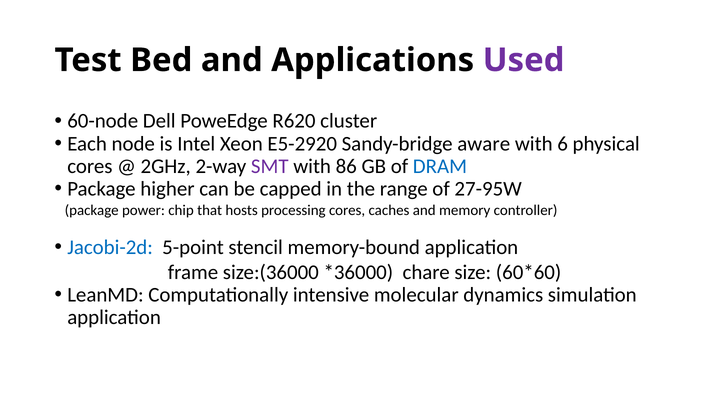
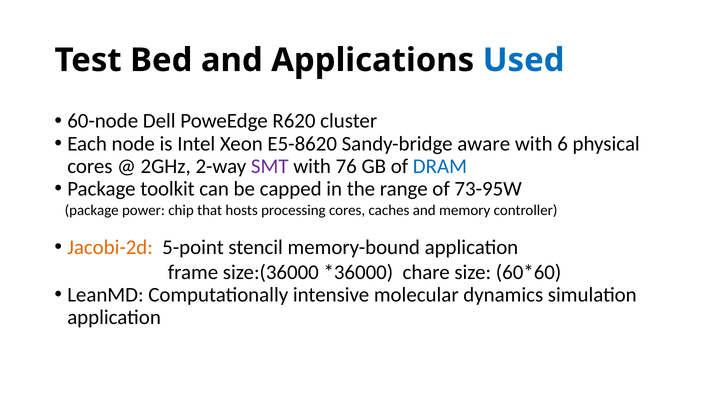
Used colour: purple -> blue
E5-2920: E5-2920 -> E5-8620
86: 86 -> 76
higher: higher -> toolkit
27-95W: 27-95W -> 73-95W
Jacobi-2d colour: blue -> orange
